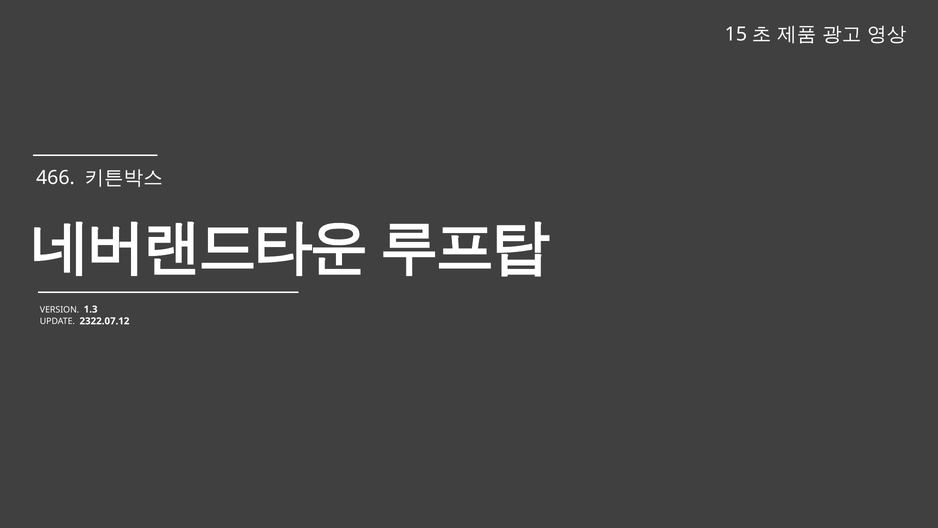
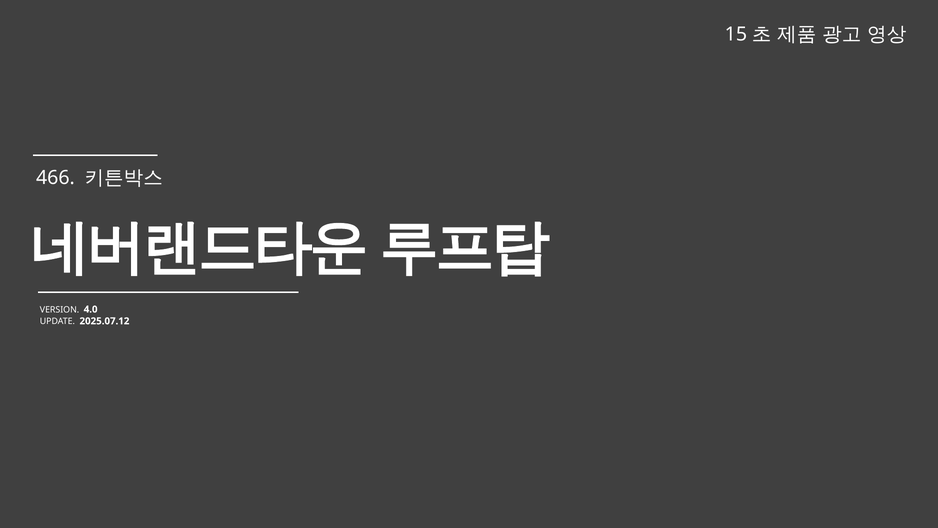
1.3: 1.3 -> 4.0
2322.07.12: 2322.07.12 -> 2025.07.12
